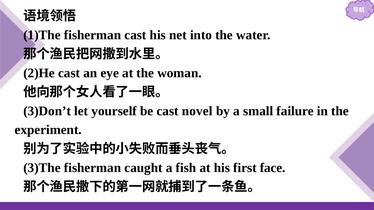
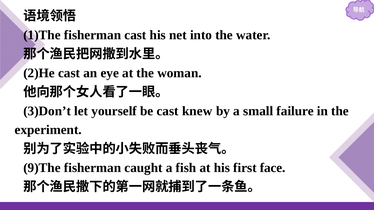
novel: novel -> knew
3)The: 3)The -> 9)The
